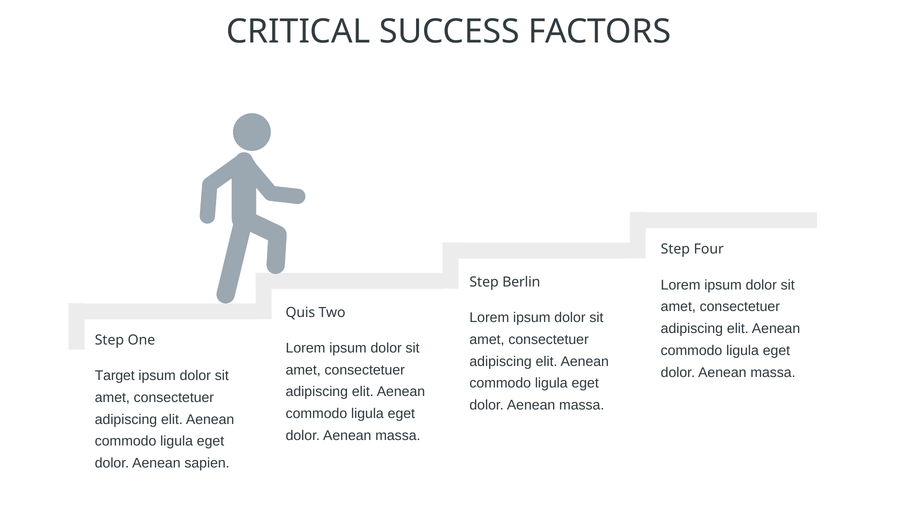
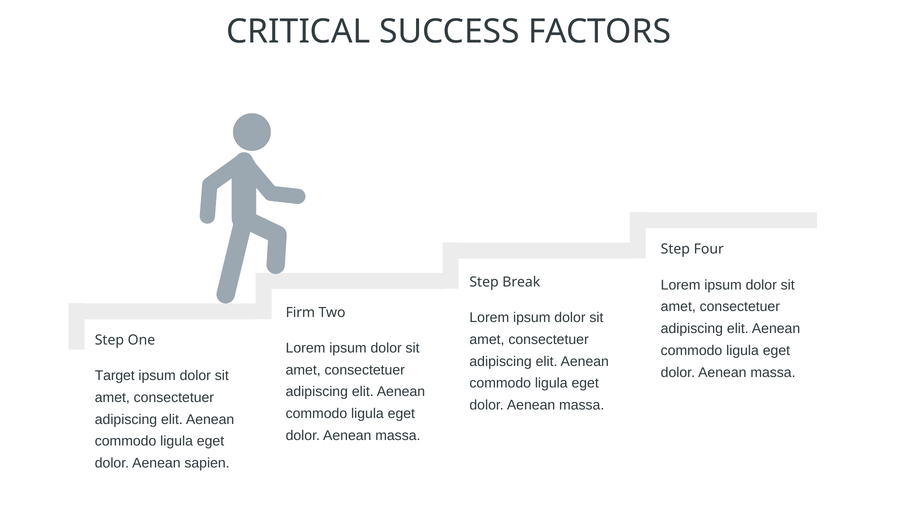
Berlin: Berlin -> Break
Quis: Quis -> Firm
